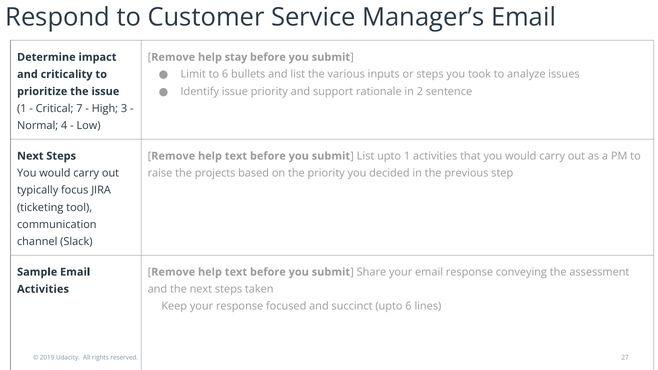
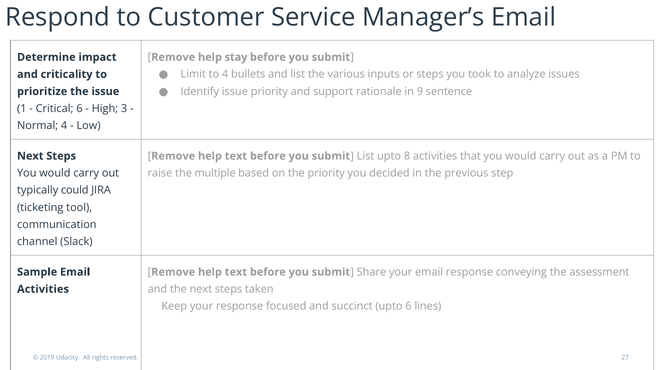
to 6: 6 -> 4
2: 2 -> 9
Critical 7: 7 -> 6
upto 1: 1 -> 8
projects: projects -> multiple
focus: focus -> could
